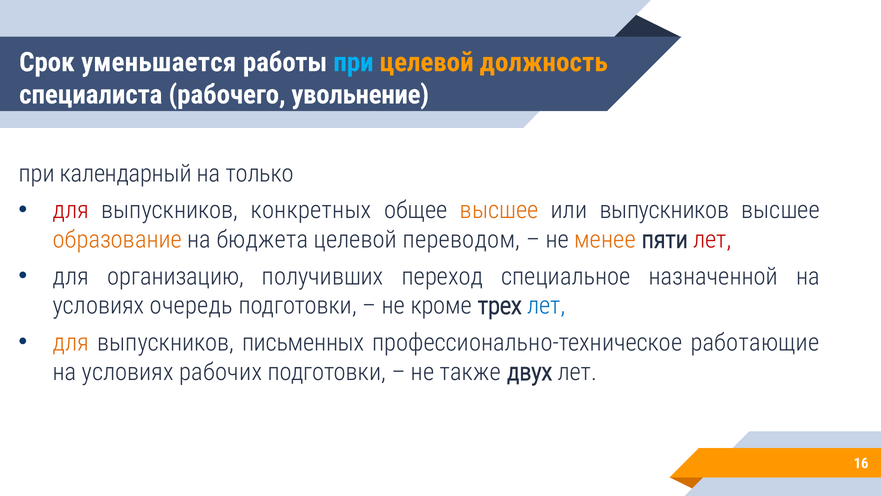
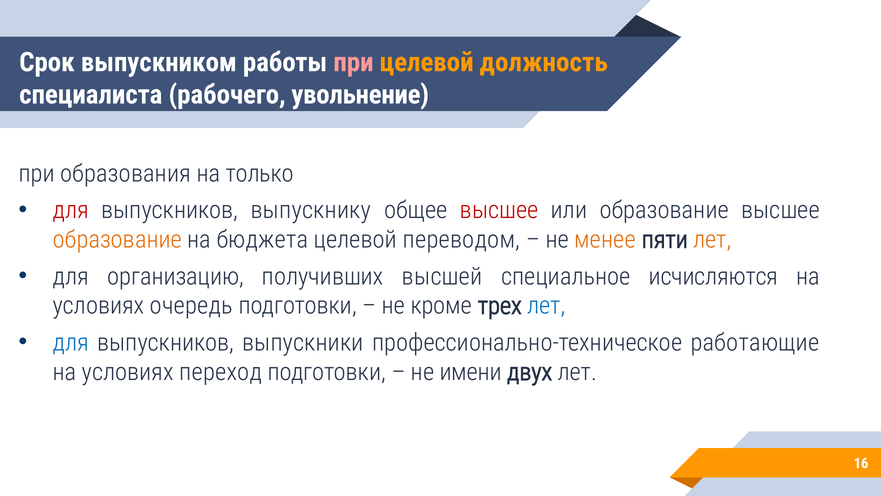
уменьшается: уменьшается -> выпускником
при at (353, 62) colour: light blue -> pink
календарный: календарный -> образования
конкретных: конкретных -> выпускнику
высшее at (499, 210) colour: orange -> red
или выпускников: выпускников -> образование
лет at (712, 240) colour: red -> orange
переход: переход -> высшей
назначенной: назначенной -> исчисляются
для at (71, 342) colour: orange -> blue
письменных: письменных -> выпускники
рабочих: рабочих -> переход
также: также -> имени
